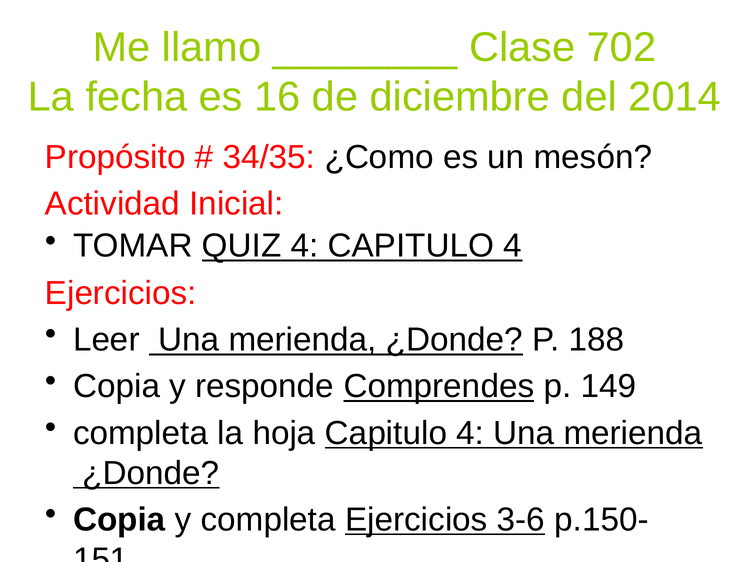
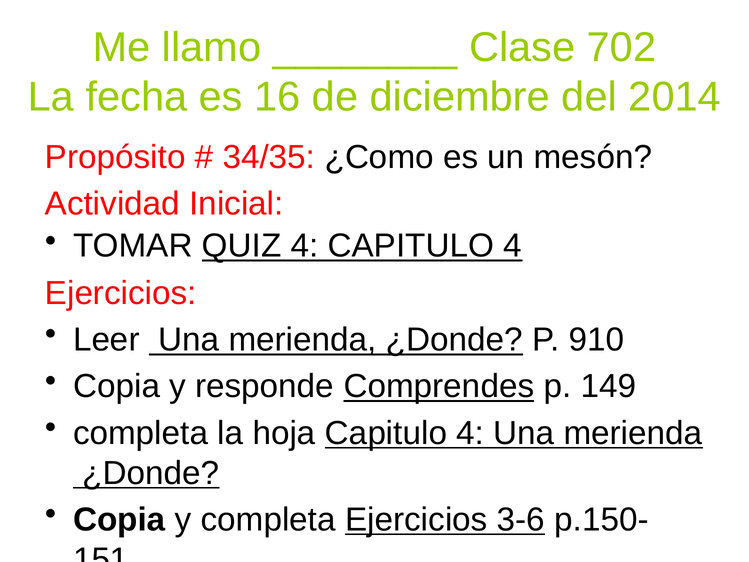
188: 188 -> 910
